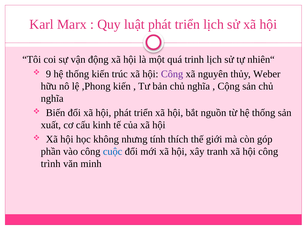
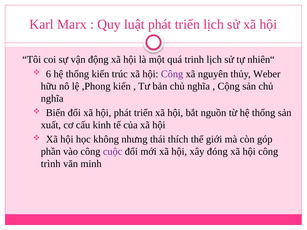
9: 9 -> 6
tính: tính -> thái
cuộc colour: blue -> purple
tranh: tranh -> đóng
